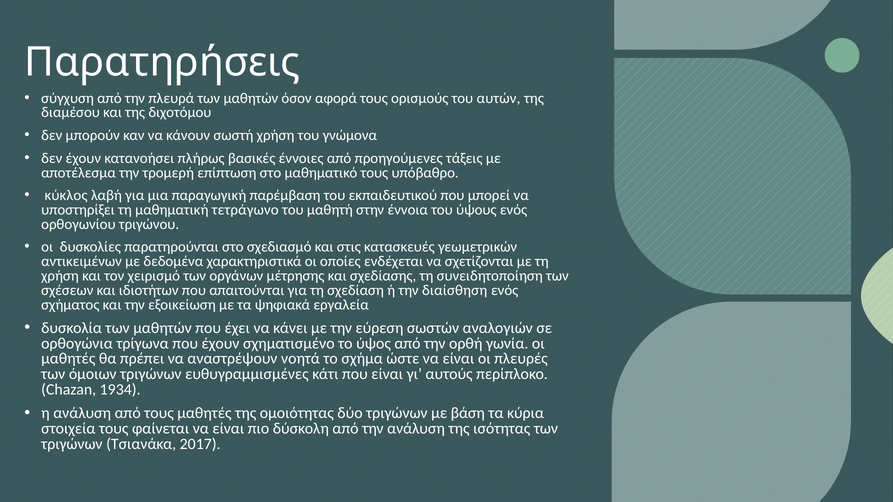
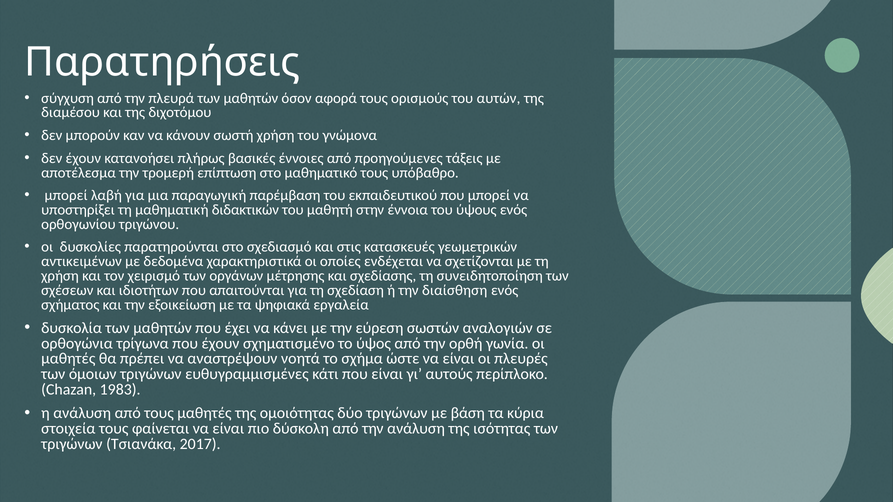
κύκλος at (66, 196): κύκλος -> μπορεί
τετράγωνο: τετράγωνο -> διδακτικών
1934: 1934 -> 1983
